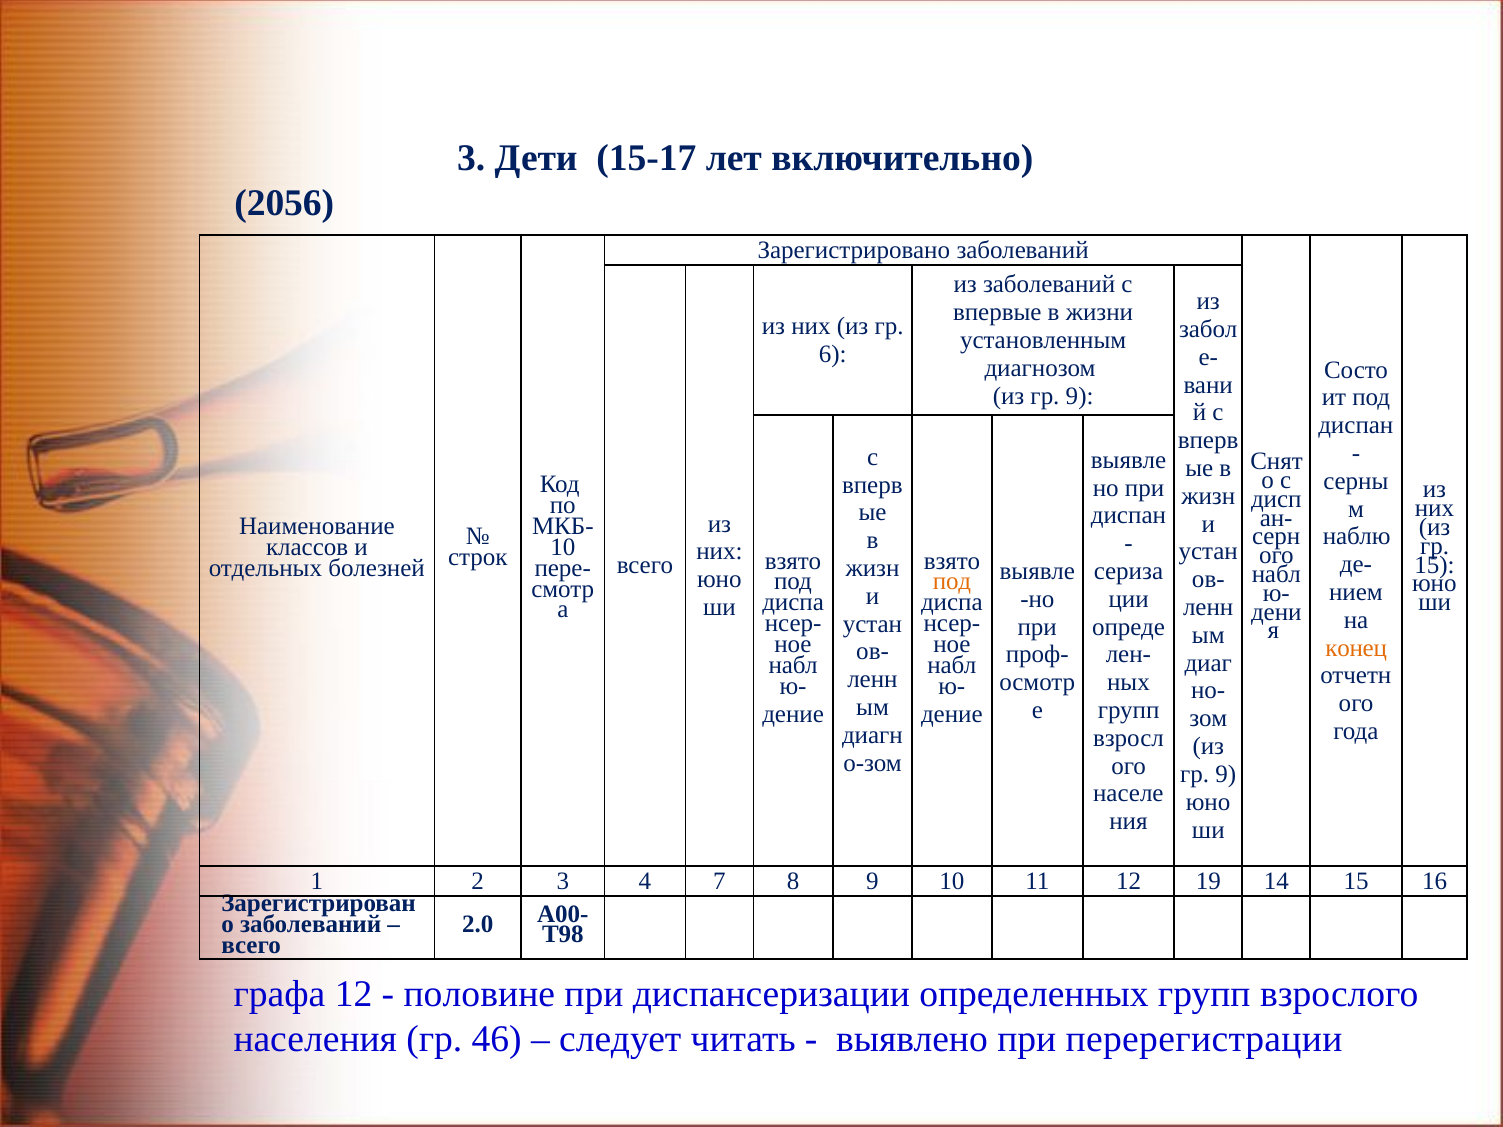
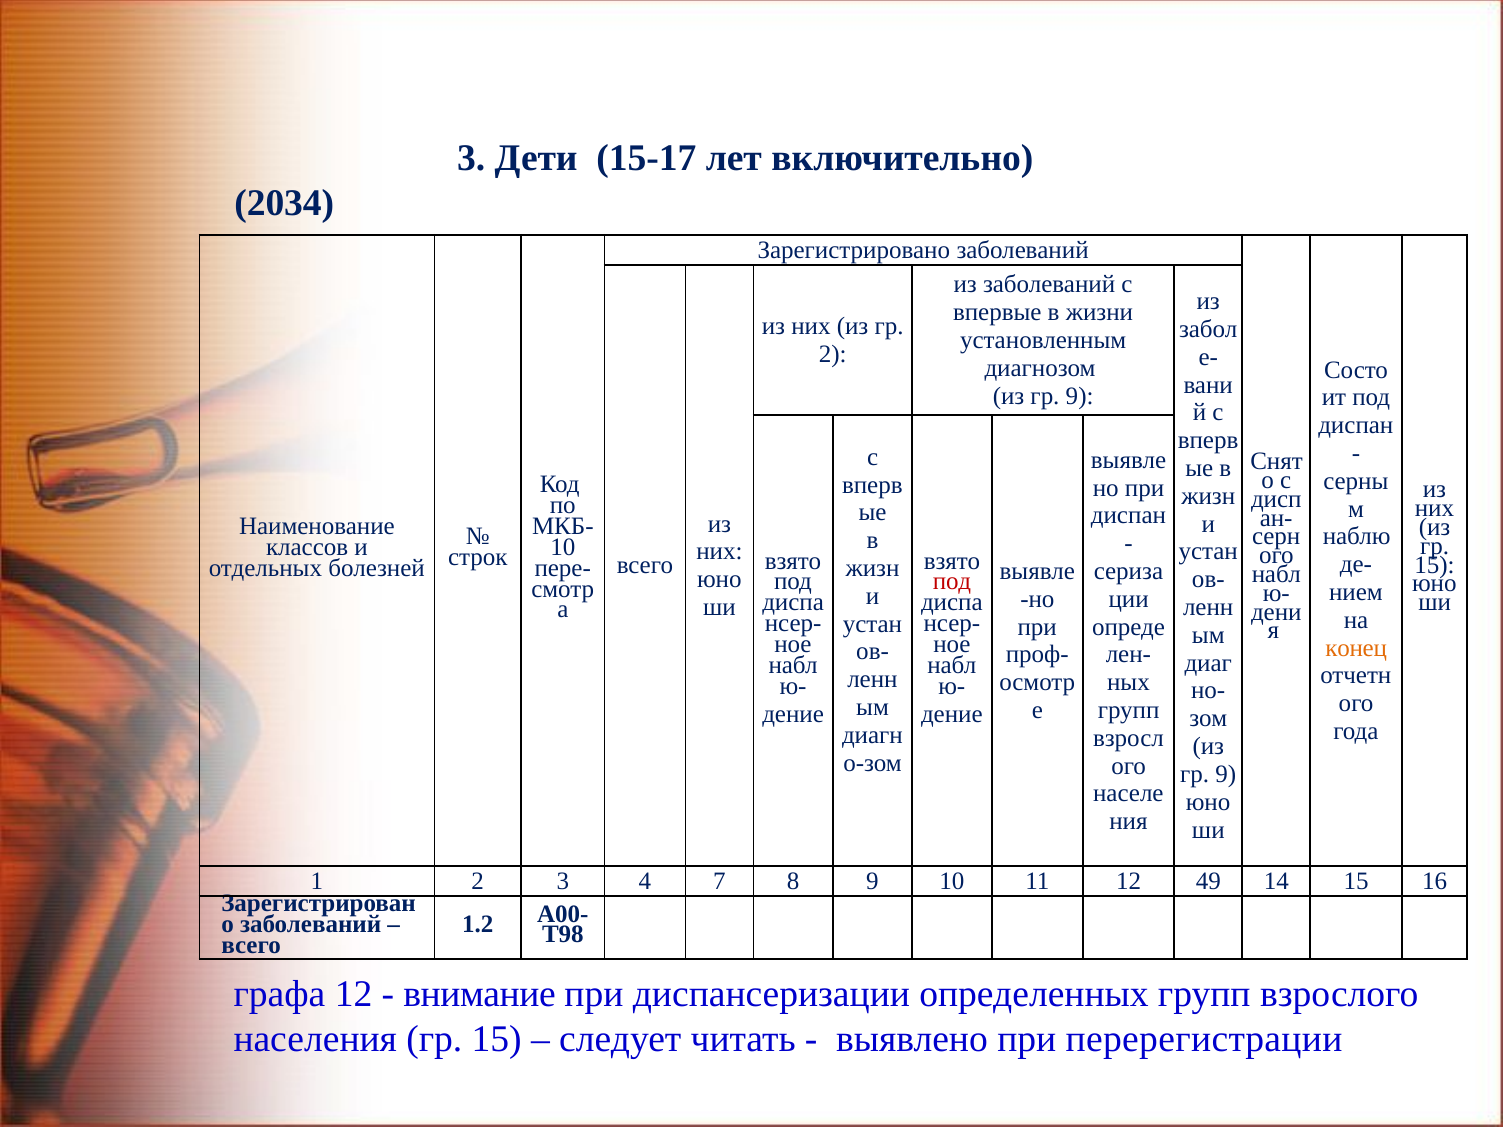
2056: 2056 -> 2034
6 at (833, 354): 6 -> 2
под at (952, 582) colour: orange -> red
19: 19 -> 49
2.0: 2.0 -> 1.2
половине: половине -> внимание
населения гр 46: 46 -> 15
